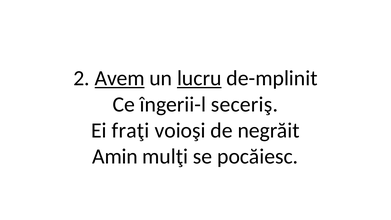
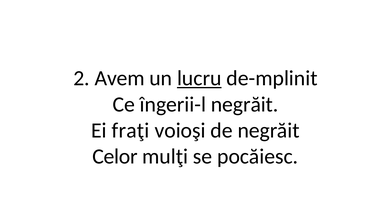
Avem underline: present -> none
îngerii-l seceriş: seceriş -> negrăit
Amin: Amin -> Celor
